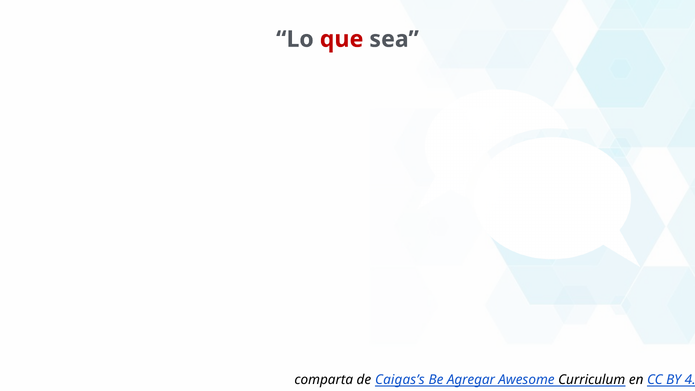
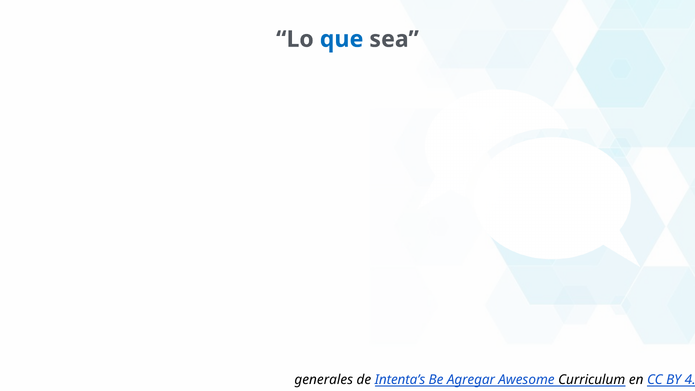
que colour: red -> blue
comparta: comparta -> generales
Caigas’s: Caigas’s -> Intenta’s
